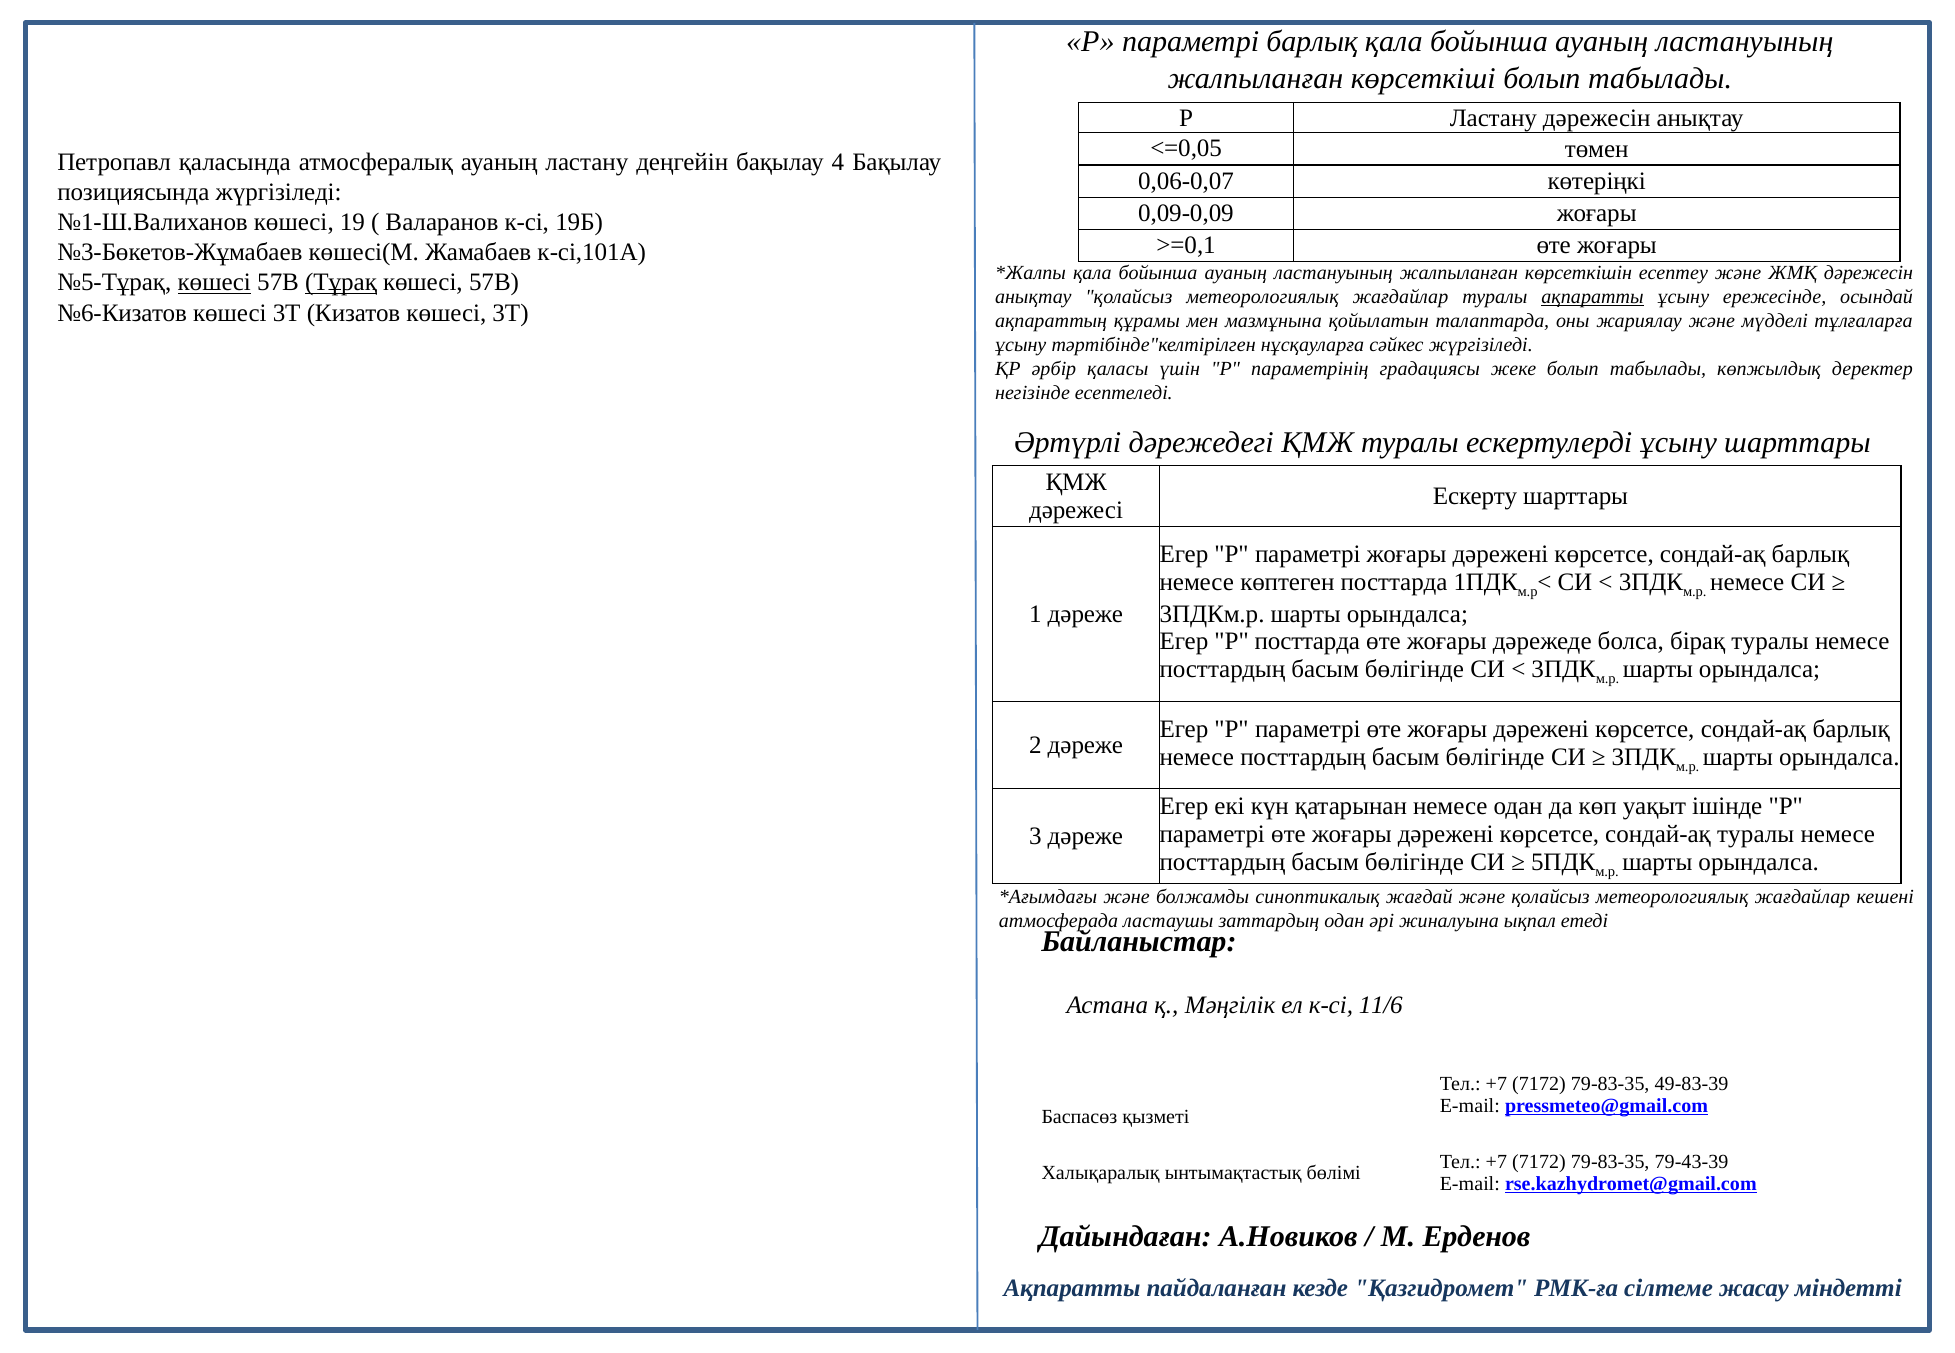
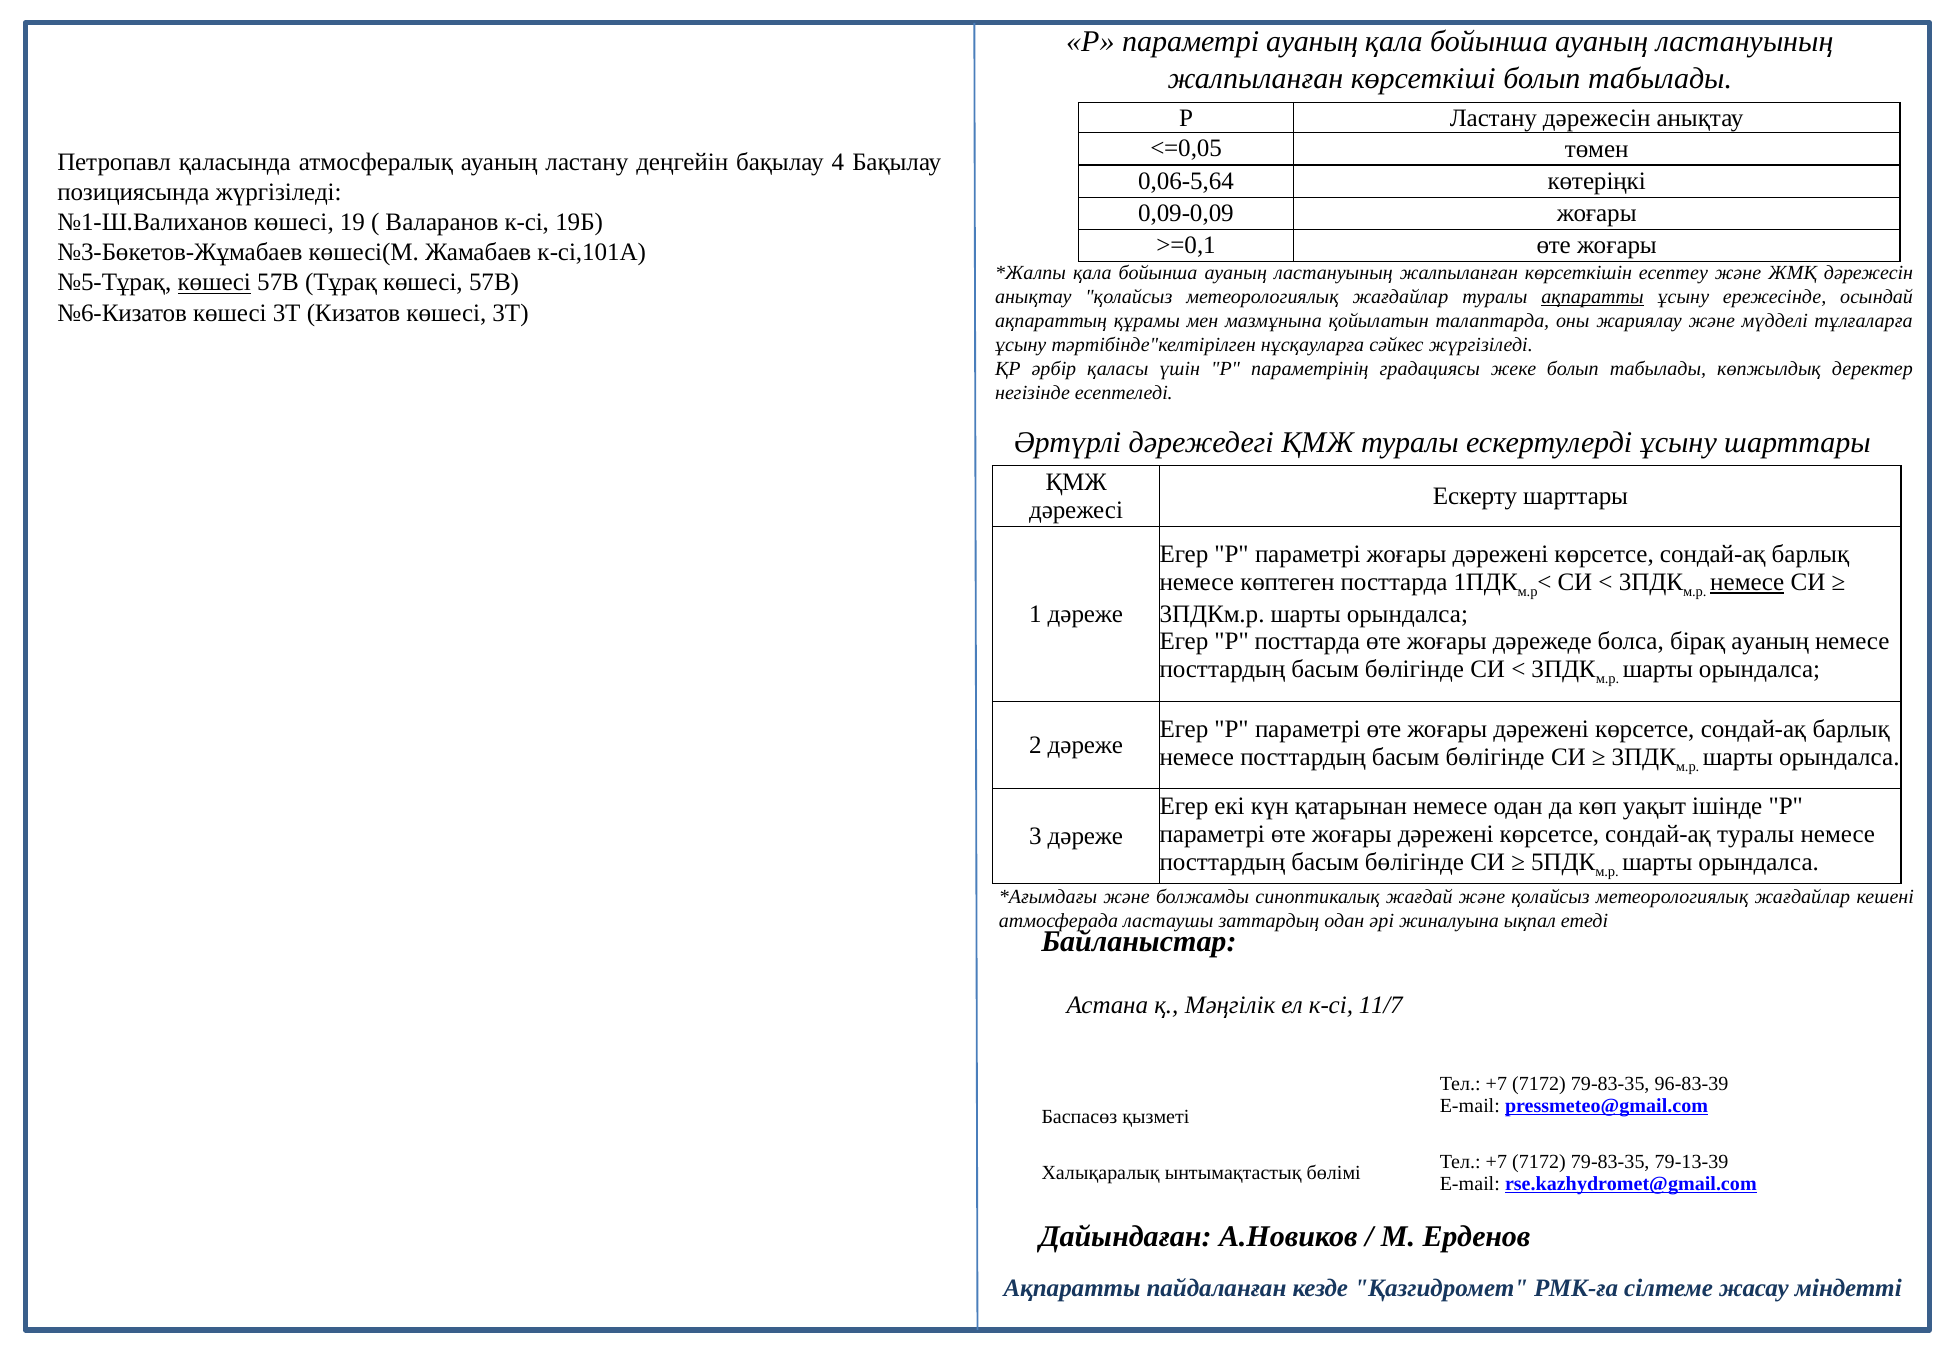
параметрі барлық: барлық -> ауаның
0,06-0,07: 0,06-0,07 -> 0,06-5,64
Тұрақ underline: present -> none
немесе at (1747, 582) underline: none -> present
бірақ туралы: туралы -> ауаның
11/6: 11/6 -> 11/7
49-83-39: 49-83-39 -> 96-83-39
79-43-39: 79-43-39 -> 79-13-39
